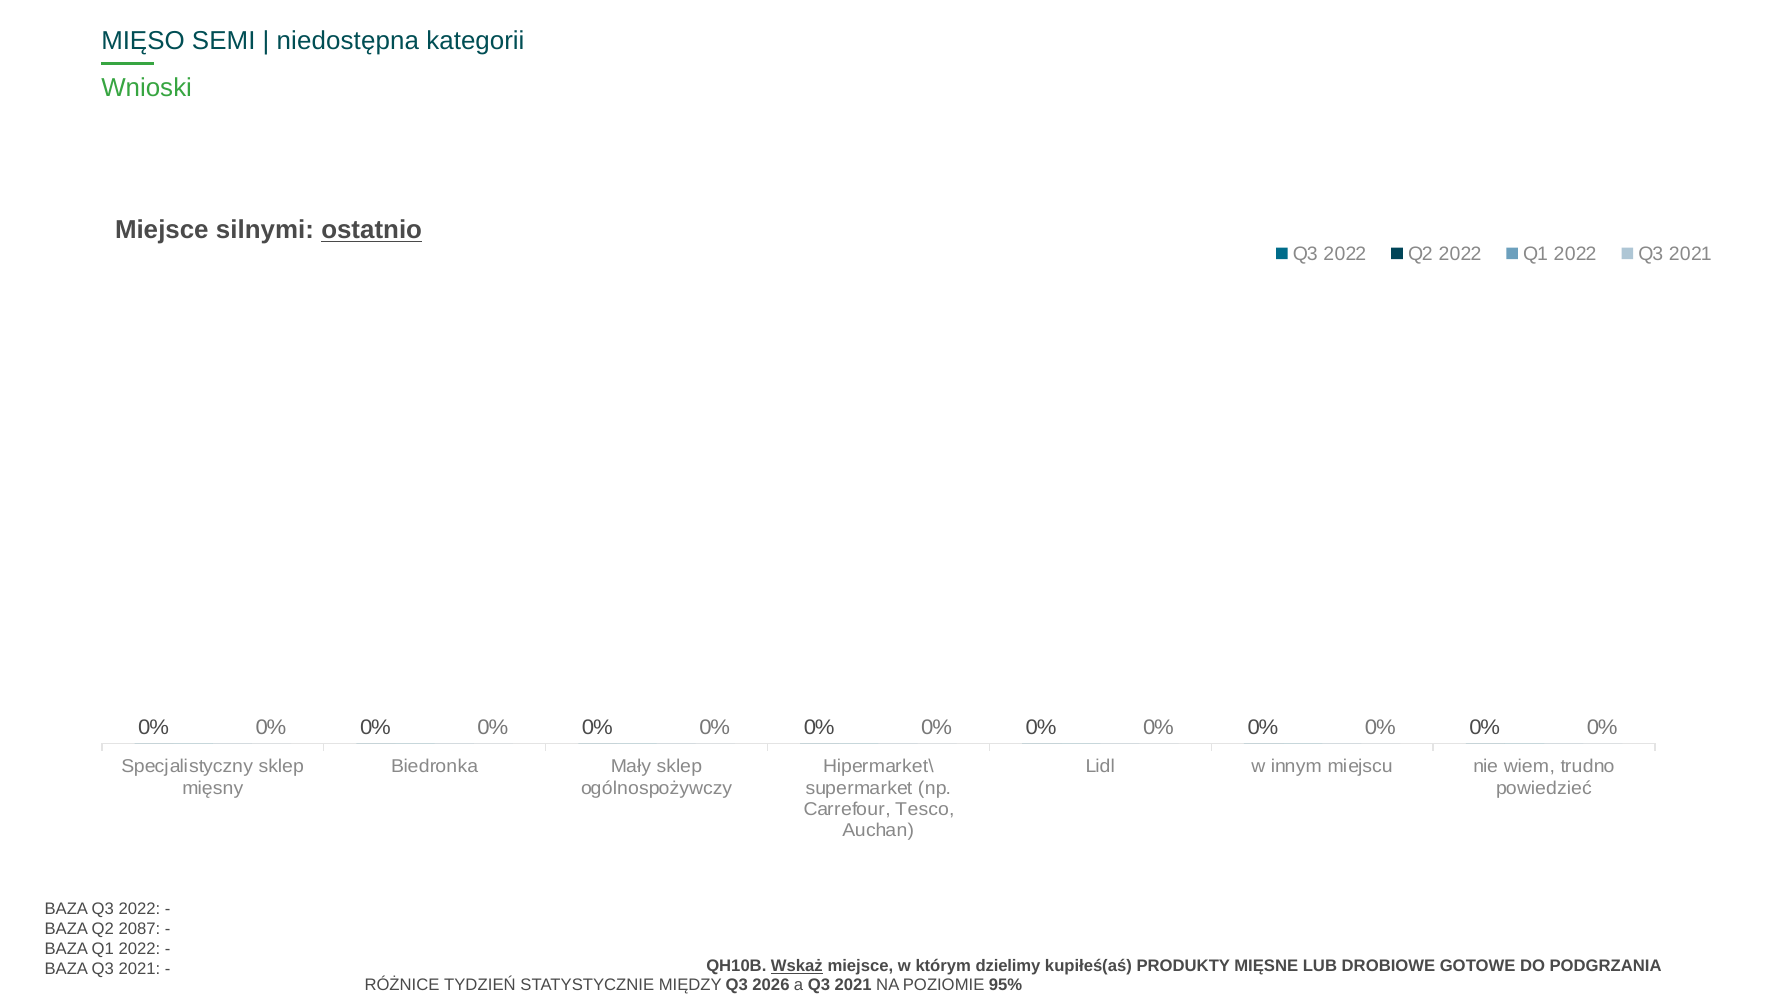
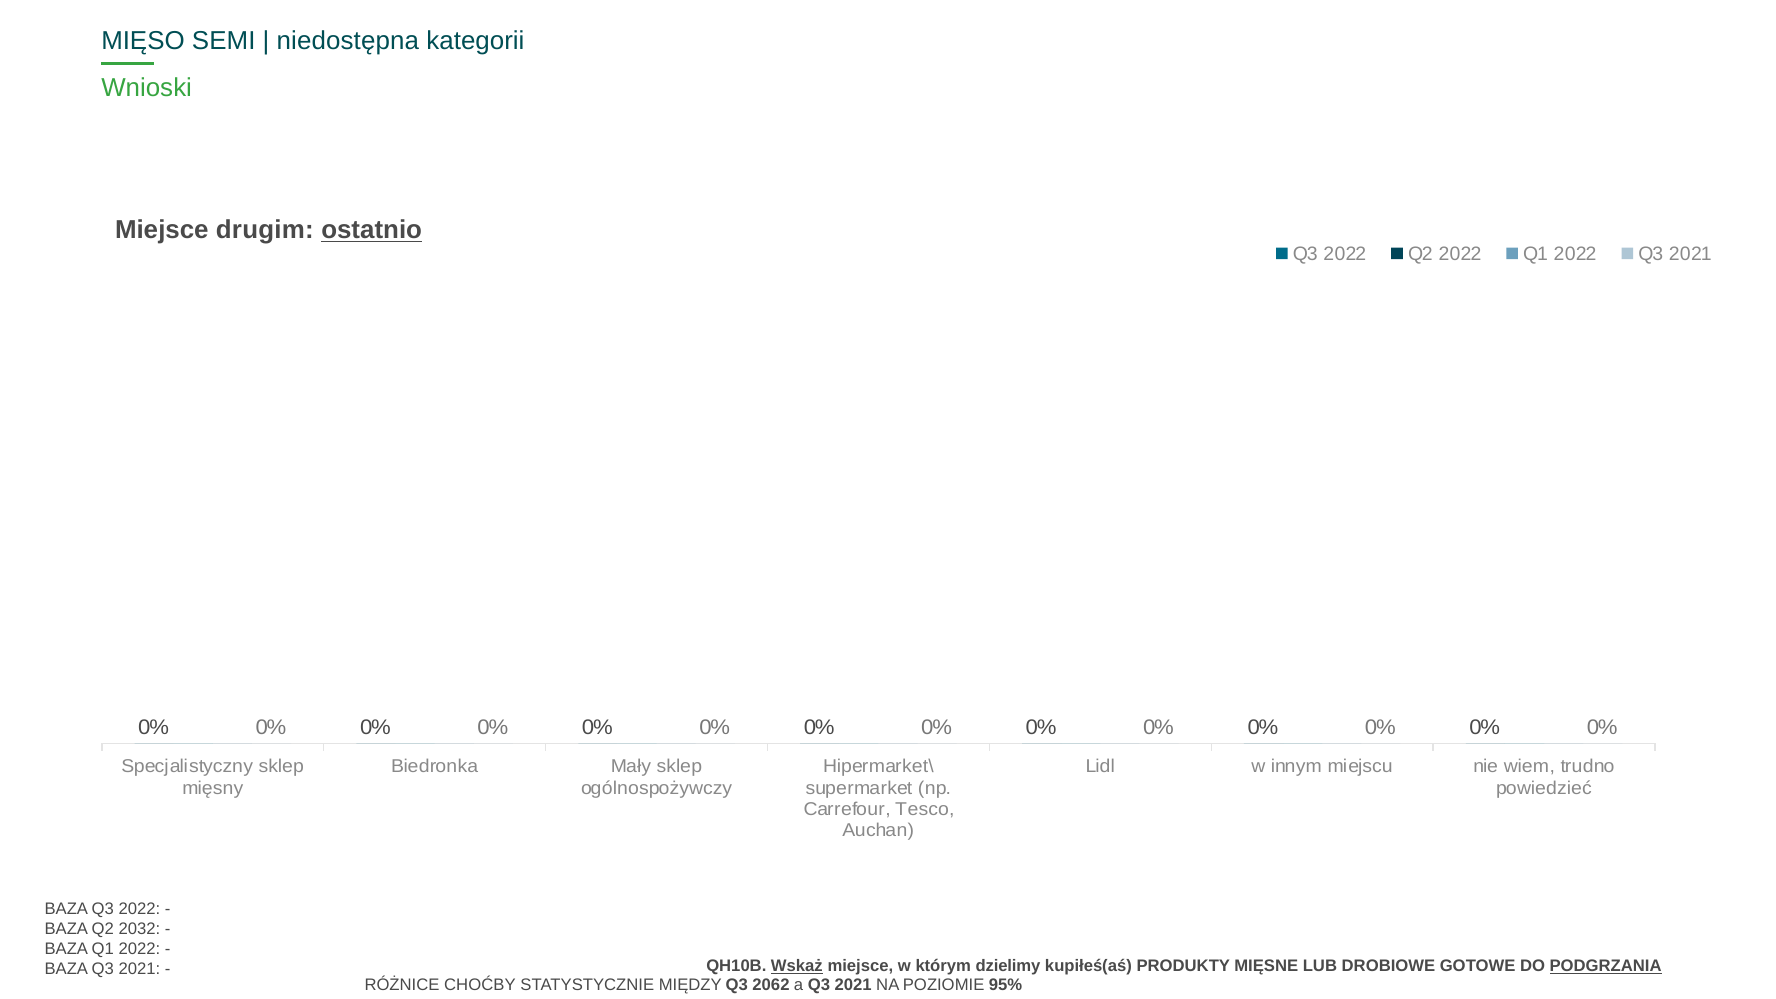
silnymi: silnymi -> drugim
2087: 2087 -> 2032
PODGRZANIA underline: none -> present
TYDZIEŃ: TYDZIEŃ -> CHOĆBY
2026: 2026 -> 2062
